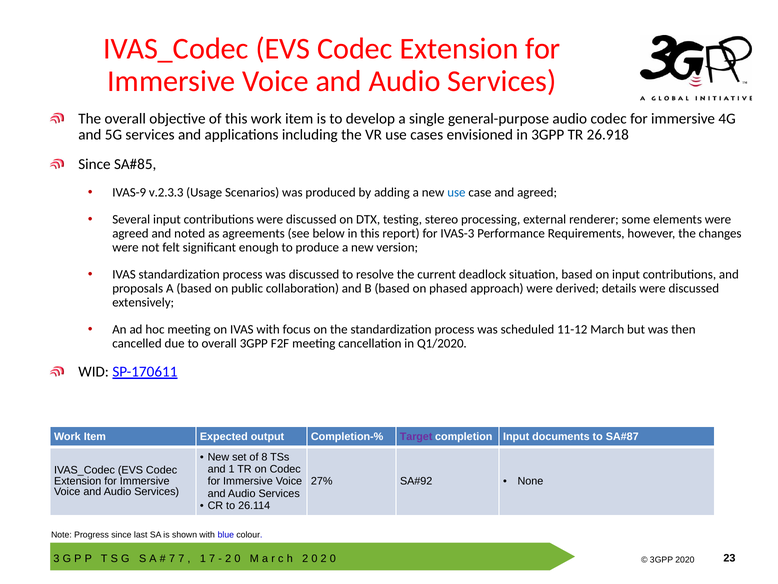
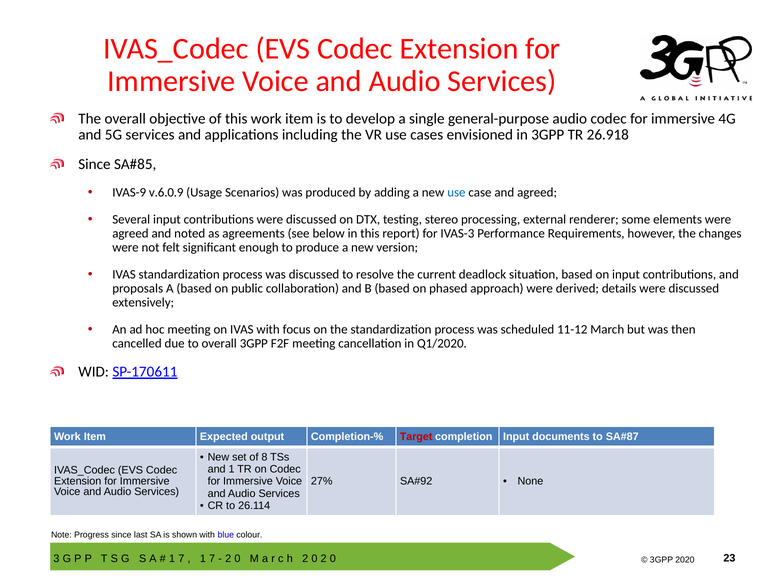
v.2.3.3: v.2.3.3 -> v.6.0.9
Target colour: purple -> red
7 at (172, 558): 7 -> 1
